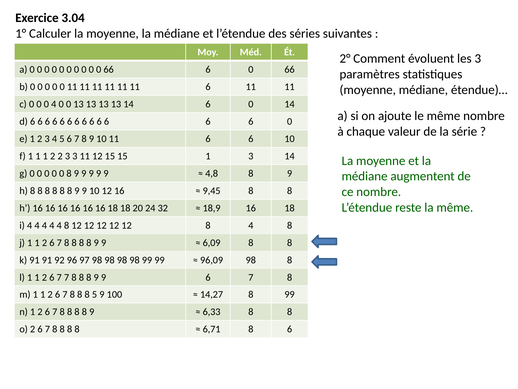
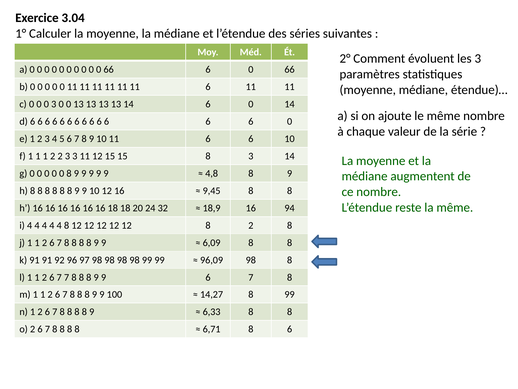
0 4: 4 -> 3
15 1: 1 -> 8
18,9 16 18: 18 -> 94
8 4: 4 -> 2
5 at (95, 294): 5 -> 9
